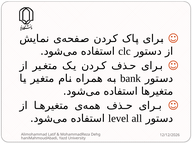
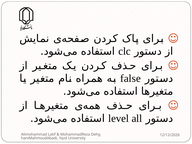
bank: bank -> false
